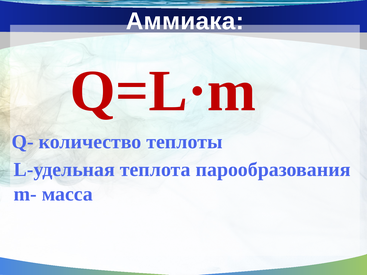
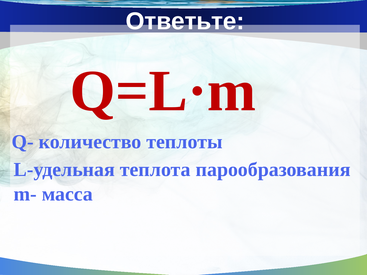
Аммиака: Аммиака -> Ответьте
